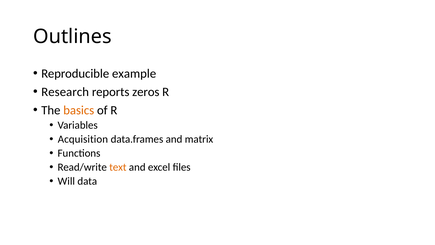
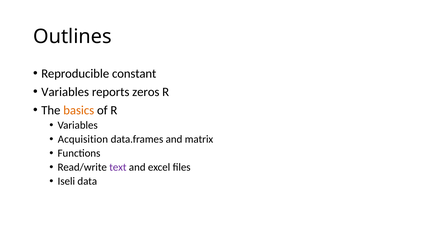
example: example -> constant
Research at (65, 92): Research -> Variables
text colour: orange -> purple
Will: Will -> Iseli
